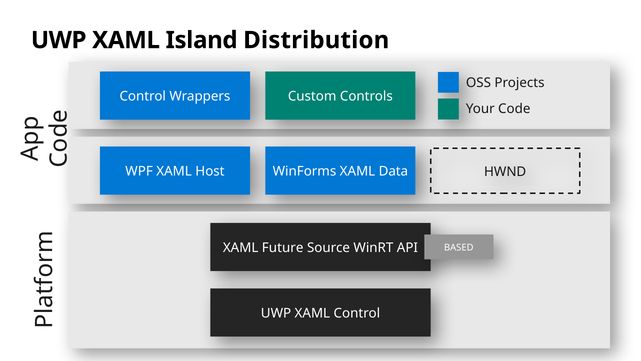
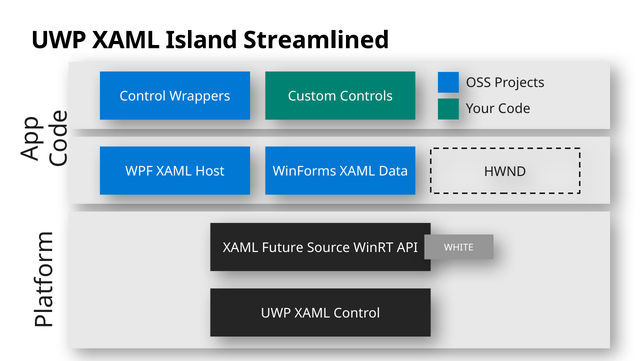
Distribution: Distribution -> Streamlined
BASED: BASED -> WHITE
